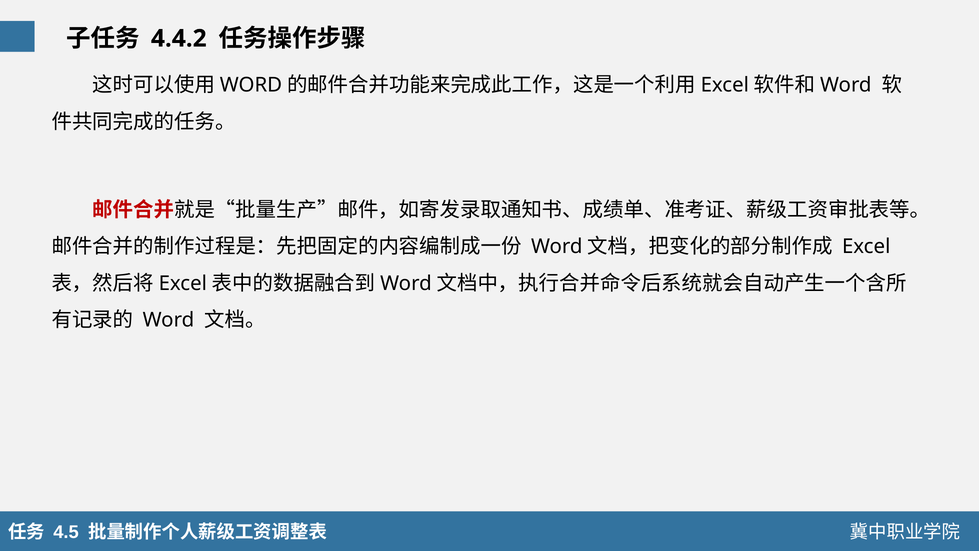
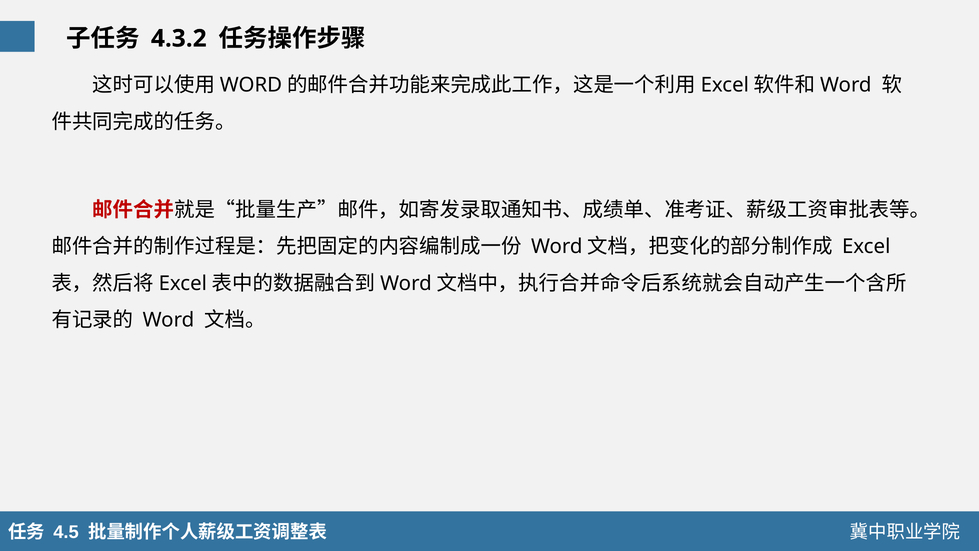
4.4.2: 4.4.2 -> 4.3.2
